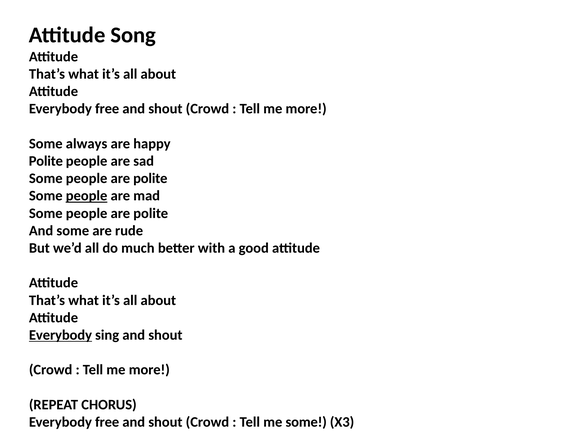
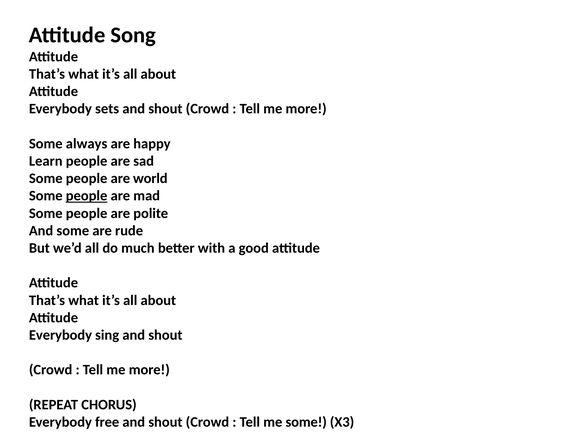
free at (107, 109): free -> sets
Polite at (46, 161): Polite -> Learn
polite at (150, 178): polite -> world
Everybody at (60, 335) underline: present -> none
